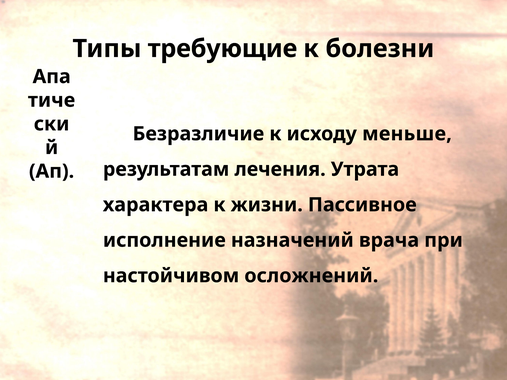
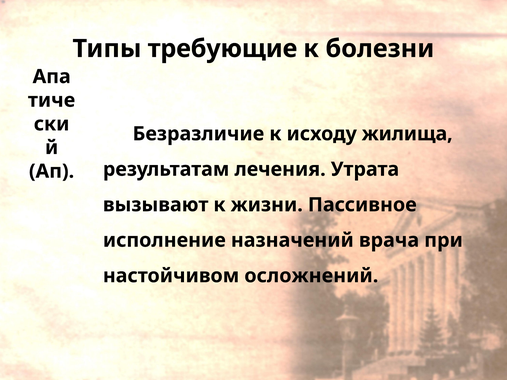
меньше: меньше -> жилища
характера: характера -> вызывают
